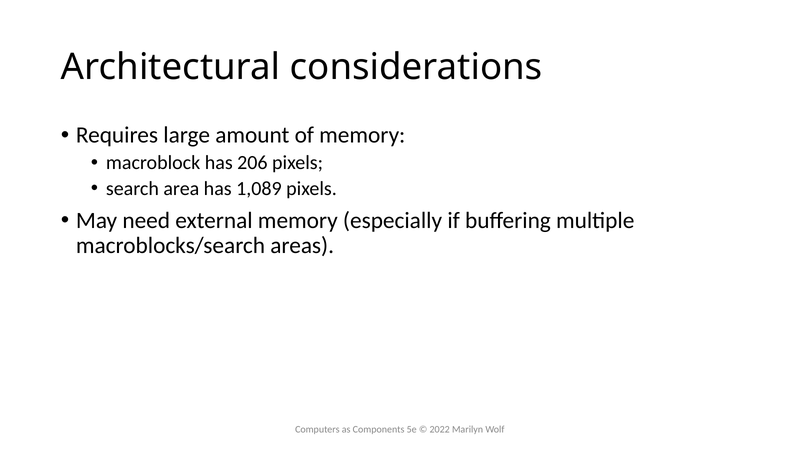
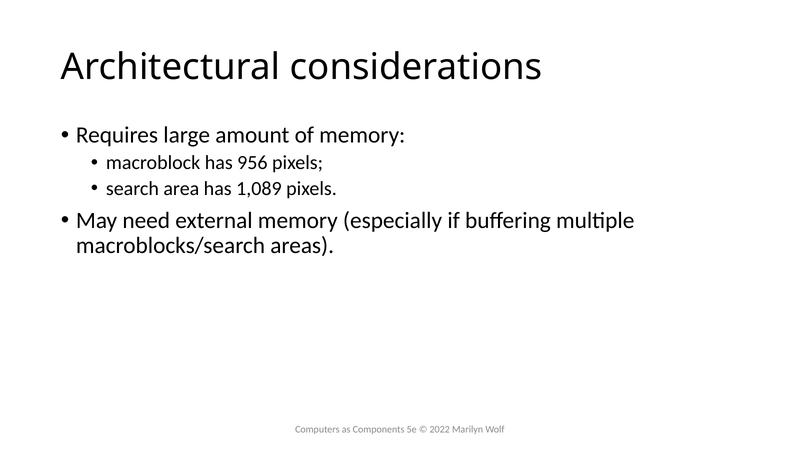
206: 206 -> 956
